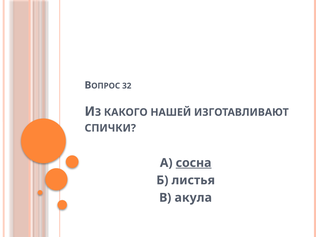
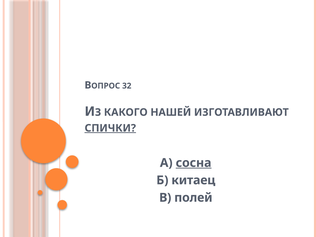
СПИЧКИ underline: none -> present
листья: листья -> китаец
акула: акула -> полей
